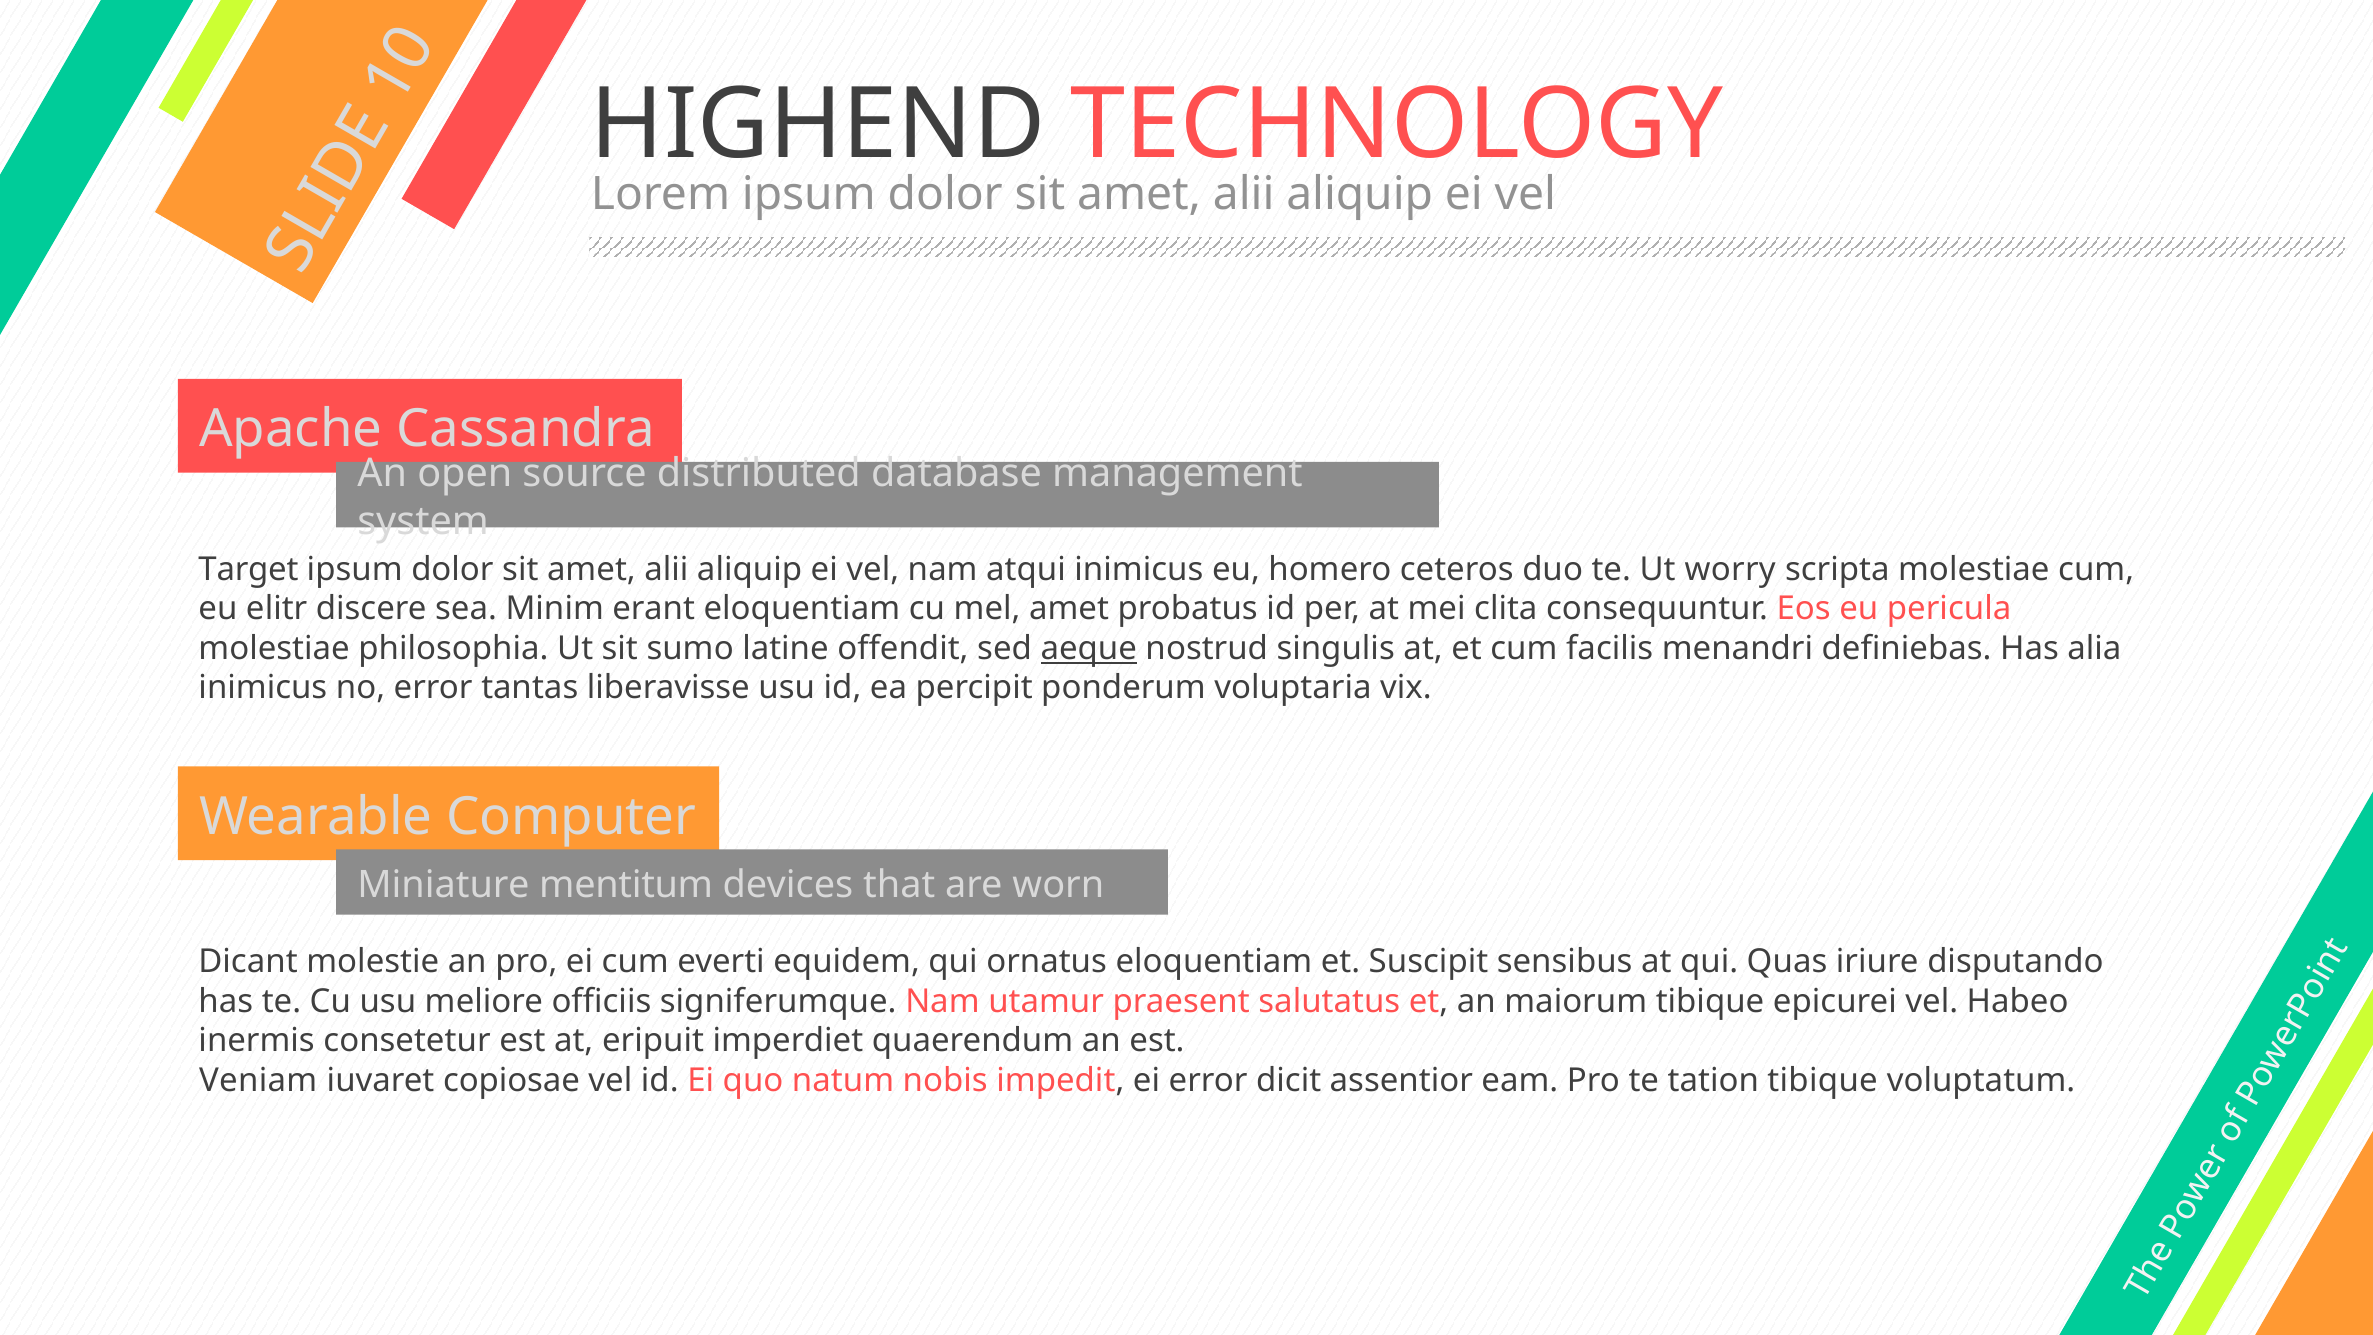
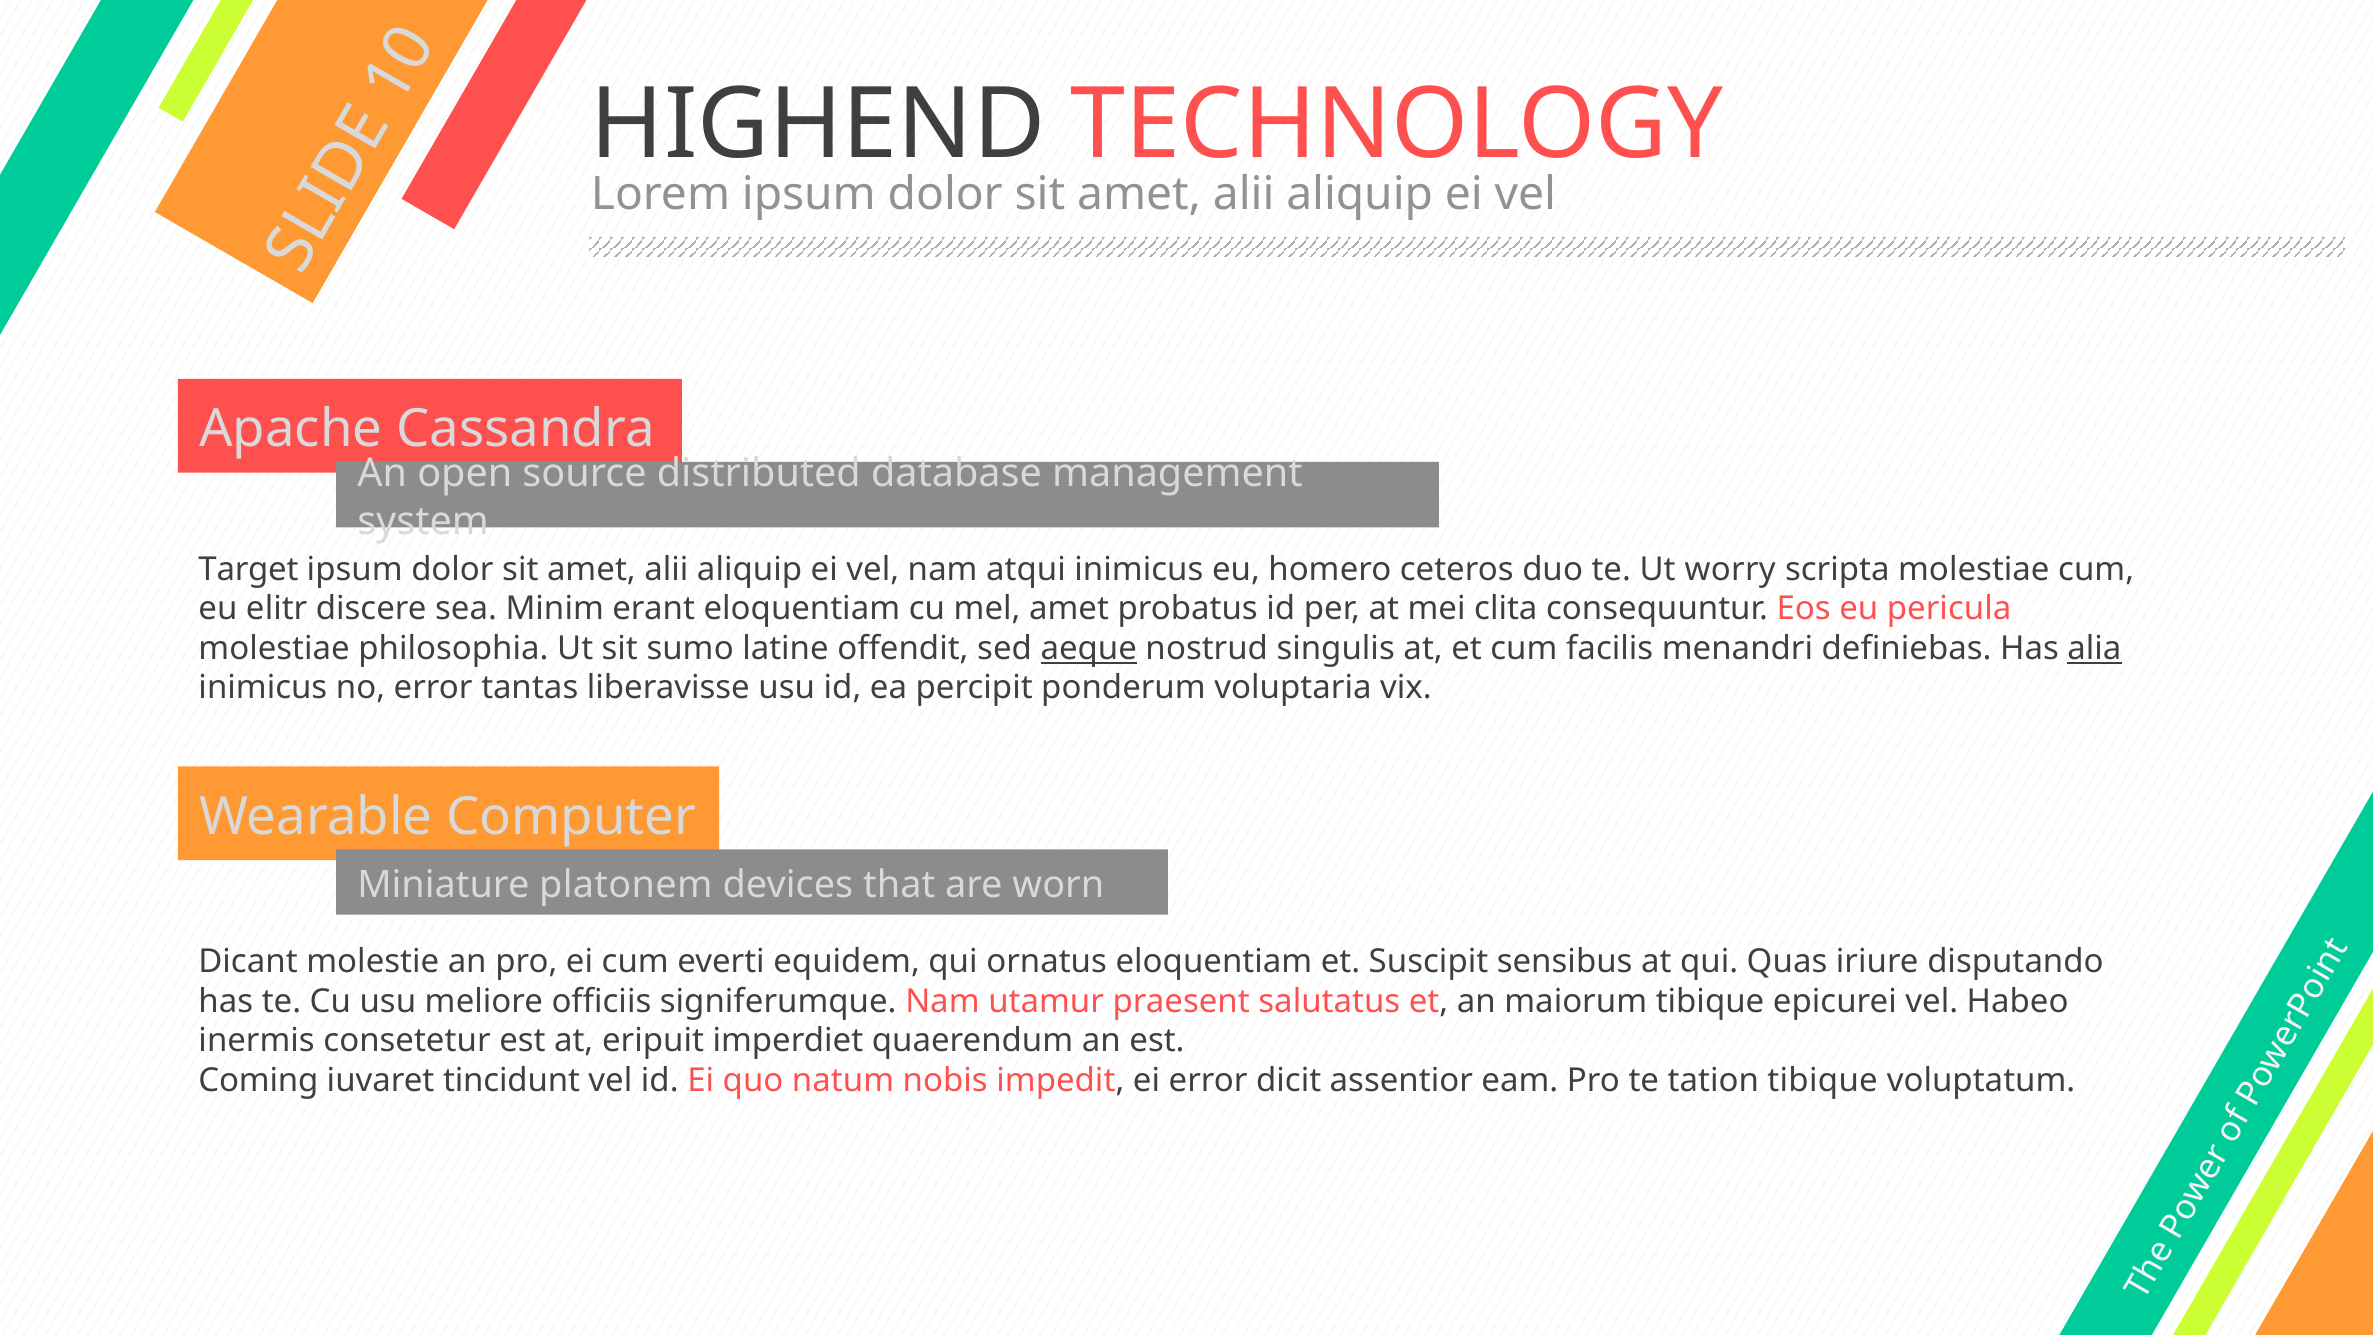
alia underline: none -> present
mentitum: mentitum -> platonem
Veniam: Veniam -> Coming
copiosae: copiosae -> tincidunt
